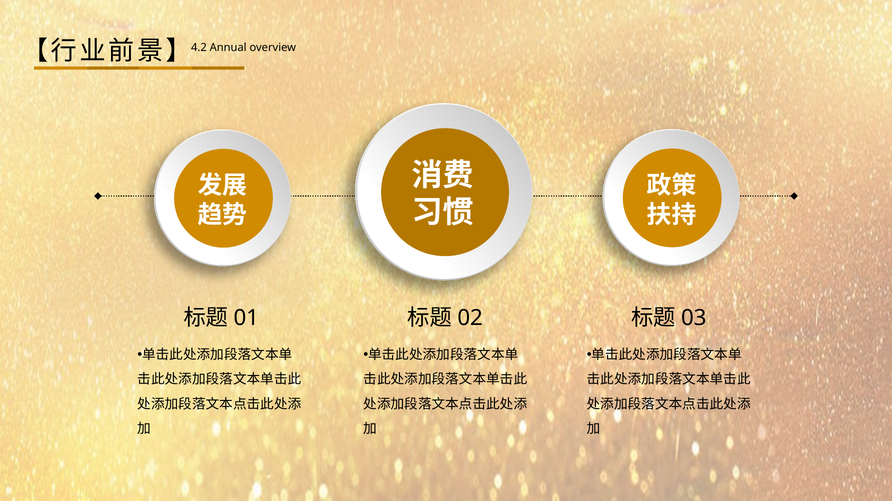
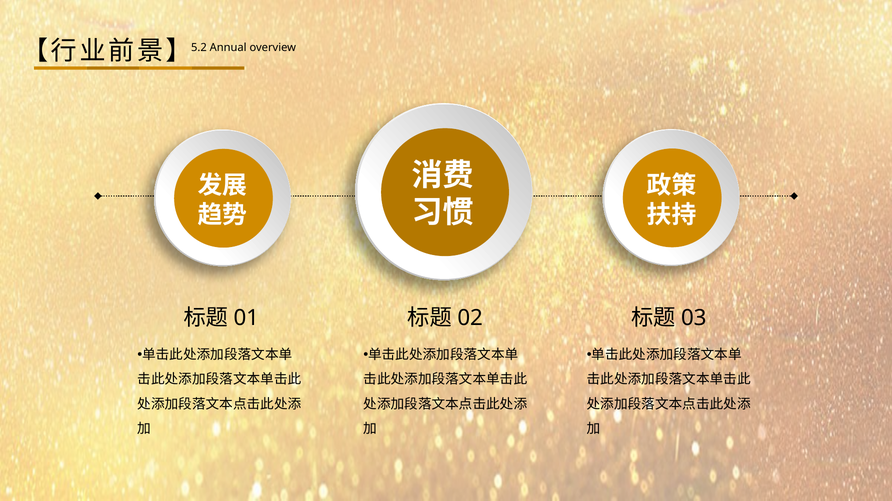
4.2: 4.2 -> 5.2
